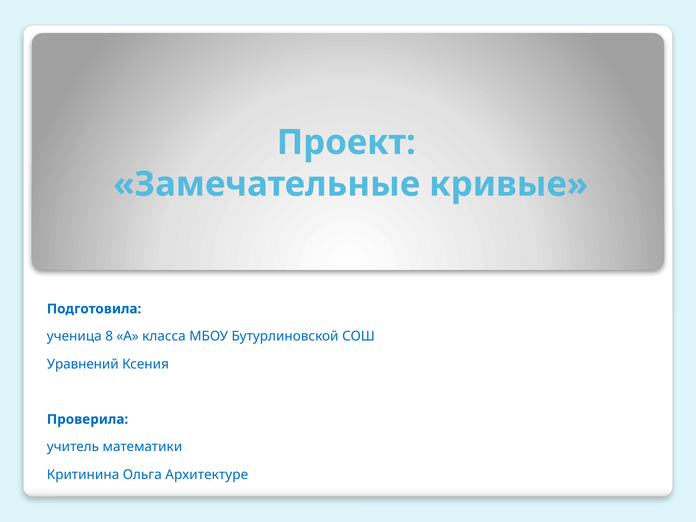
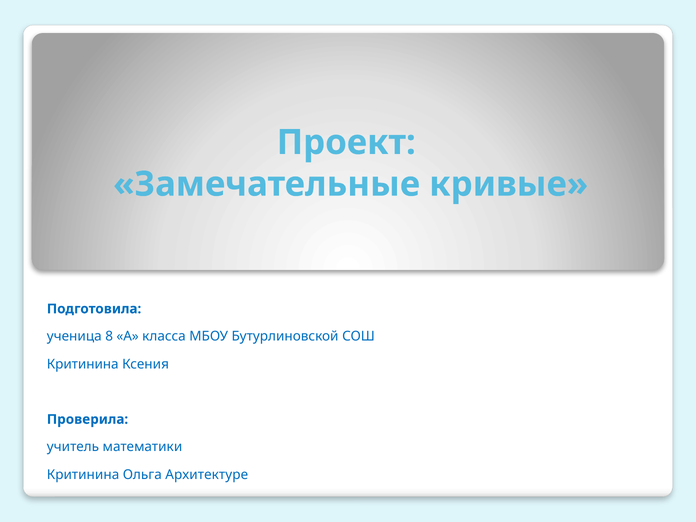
Уравнений at (83, 364): Уравнений -> Критинина
